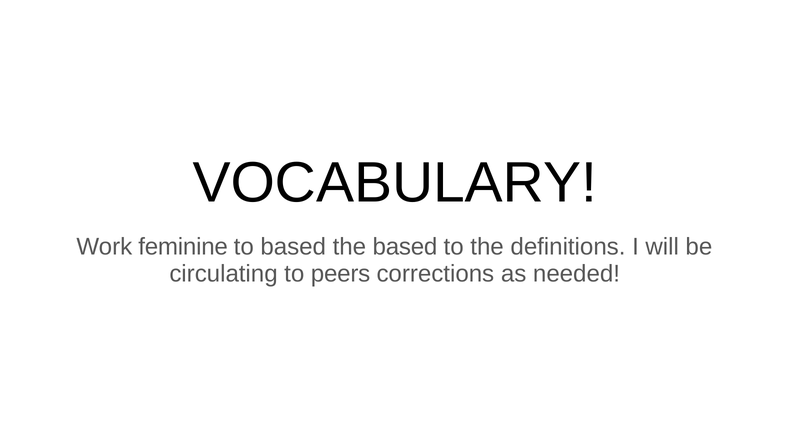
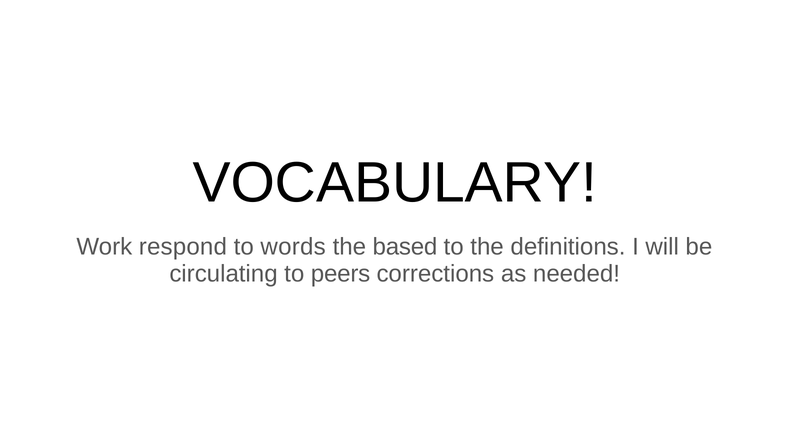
feminine: feminine -> respond
to based: based -> words
